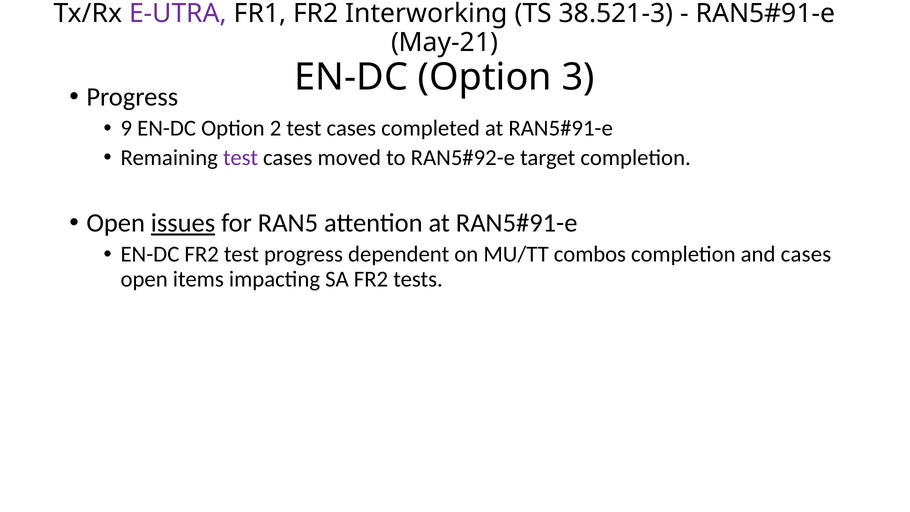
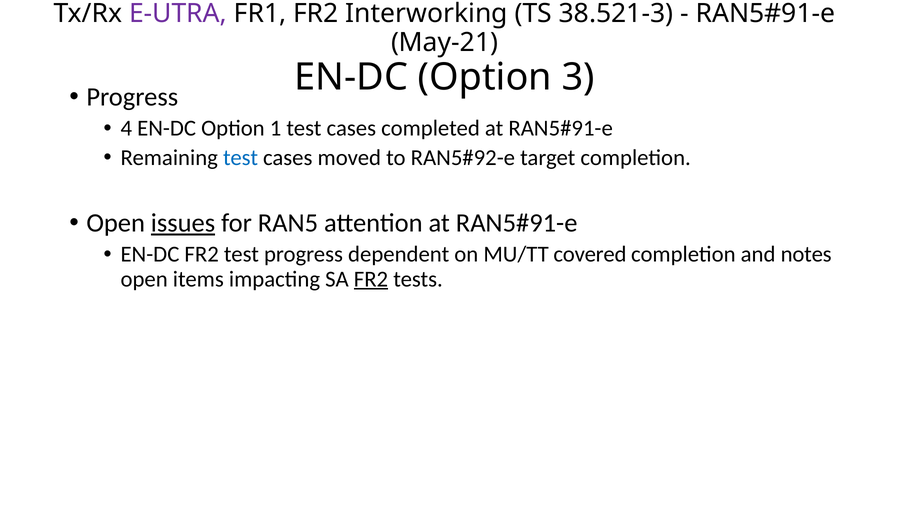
9: 9 -> 4
2: 2 -> 1
test at (241, 158) colour: purple -> blue
combos: combos -> covered
and cases: cases -> notes
FR2 at (371, 279) underline: none -> present
